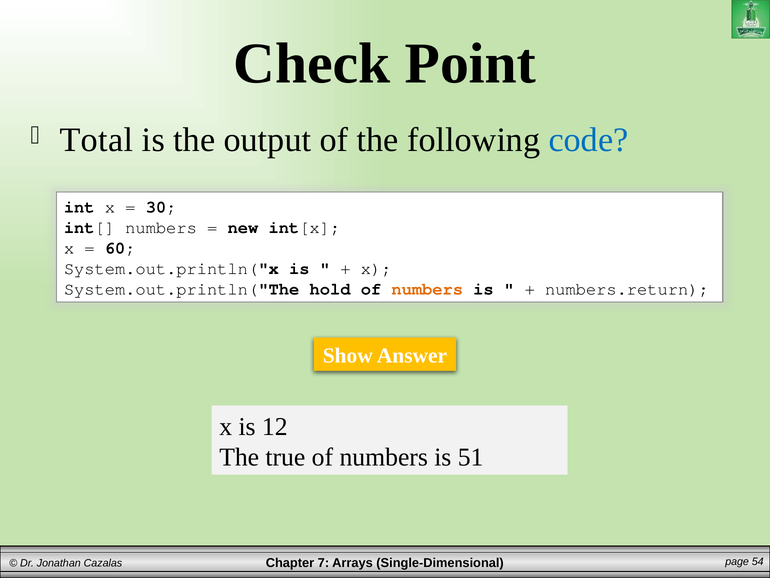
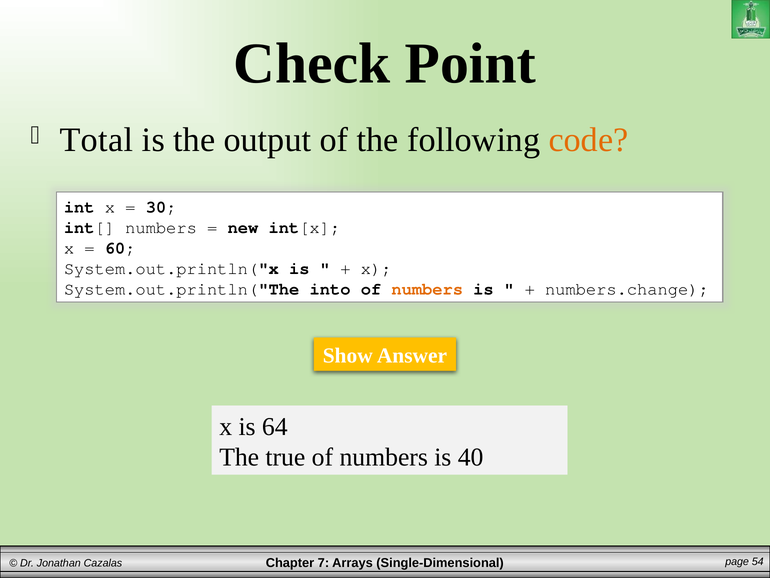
code colour: blue -> orange
hold: hold -> into
numbers.return: numbers.return -> numbers.change
12: 12 -> 64
51: 51 -> 40
